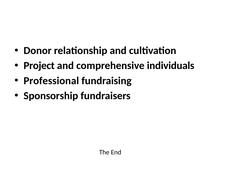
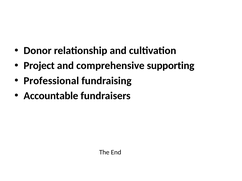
individuals: individuals -> supporting
Sponsorship: Sponsorship -> Accountable
